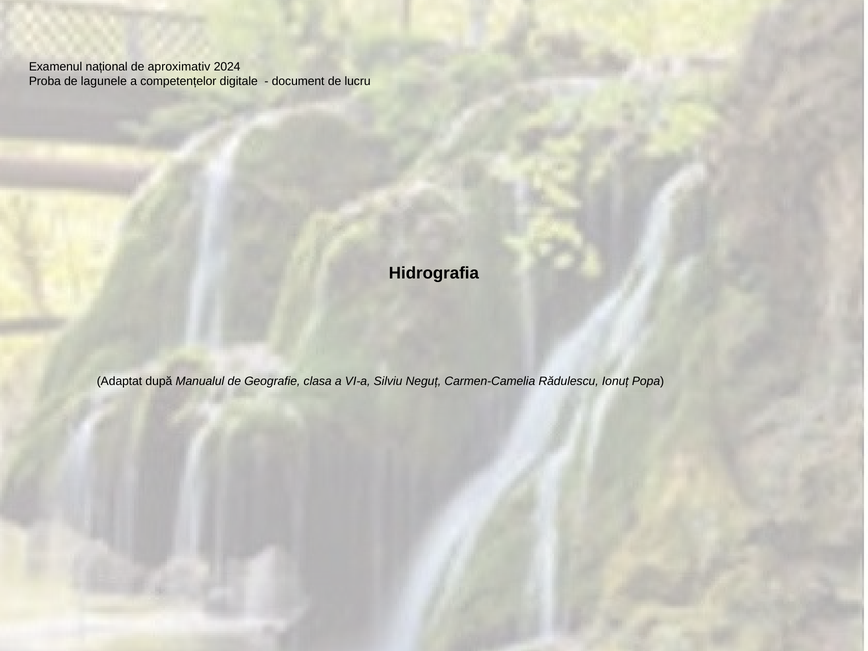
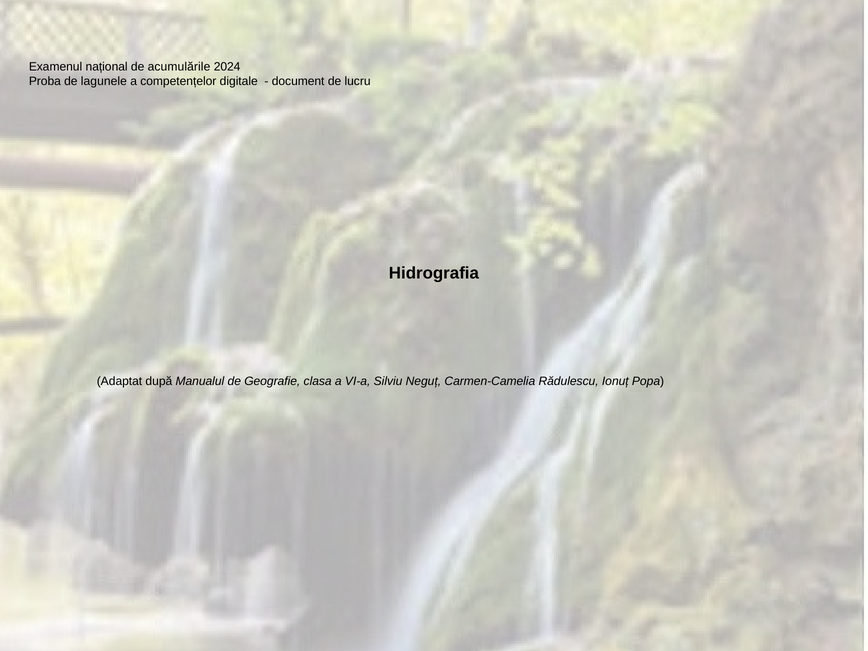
aproximativ: aproximativ -> acumulările
